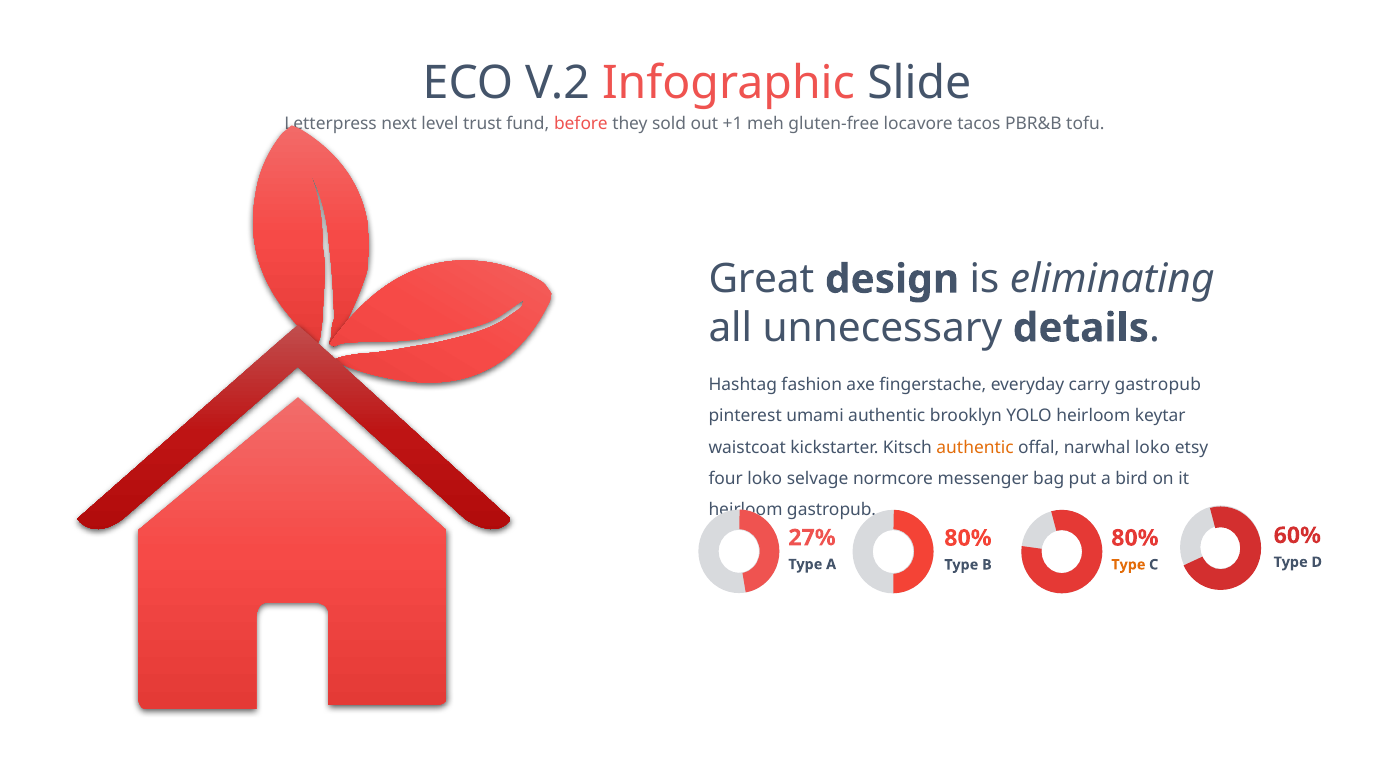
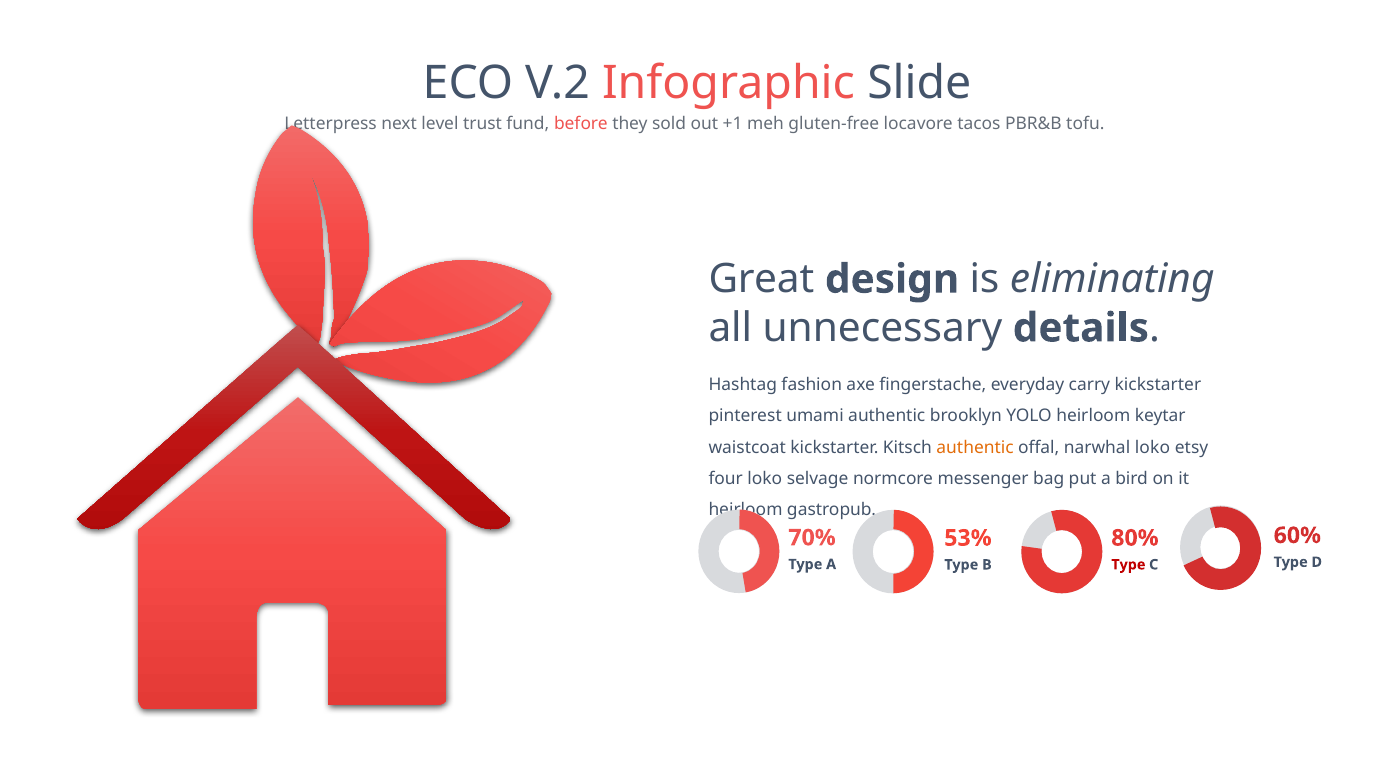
carry gastropub: gastropub -> kickstarter
27%: 27% -> 70%
80% at (968, 538): 80% -> 53%
Type at (1128, 565) colour: orange -> red
